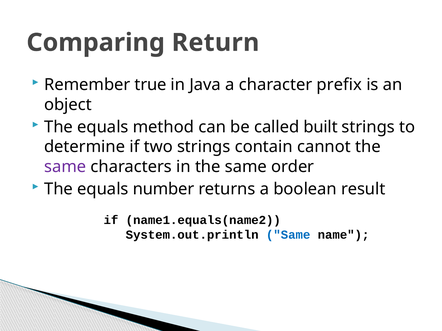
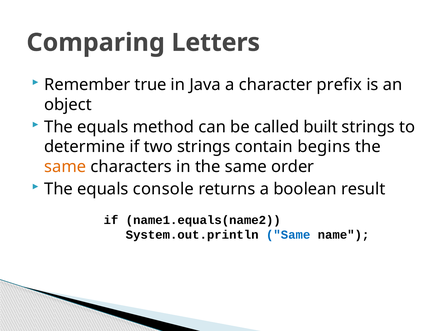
Return: Return -> Letters
cannot: cannot -> begins
same at (65, 167) colour: purple -> orange
number: number -> console
